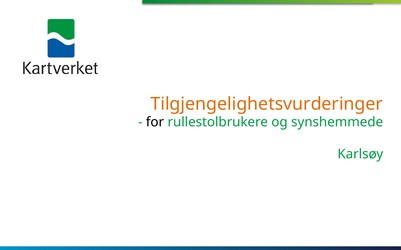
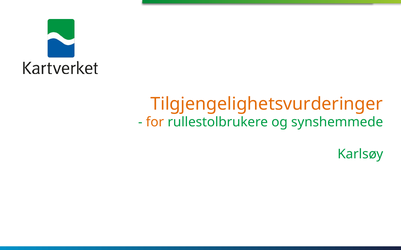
for colour: black -> orange
